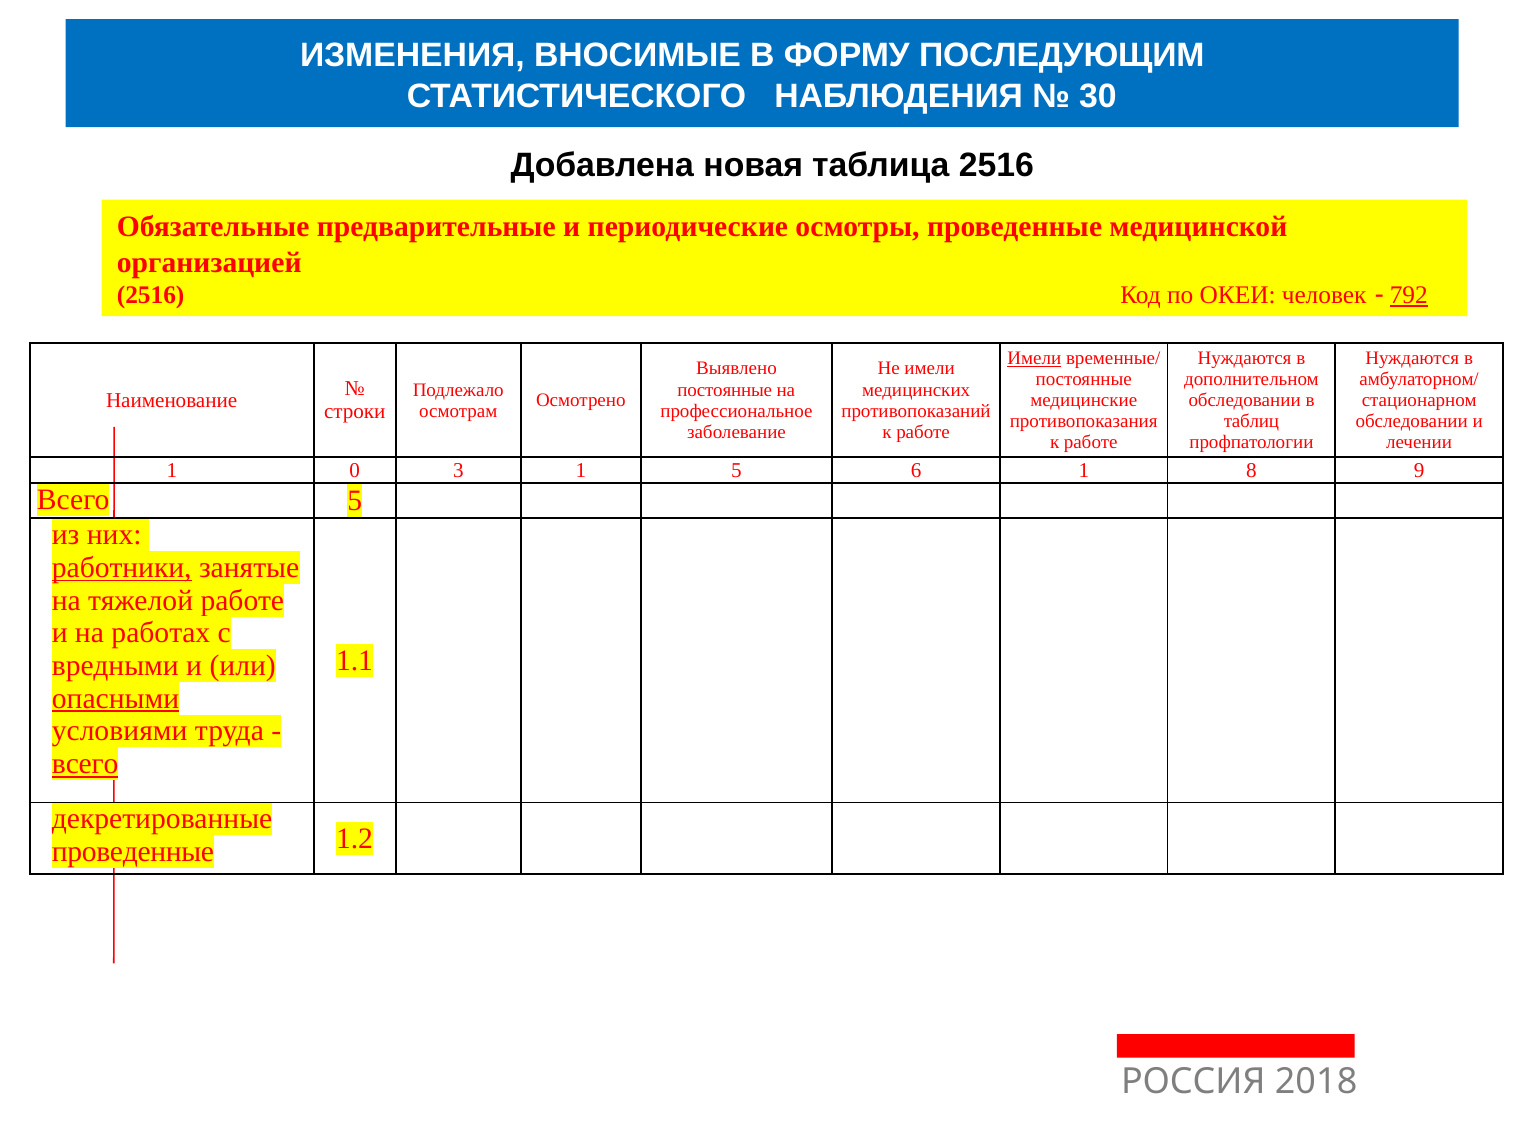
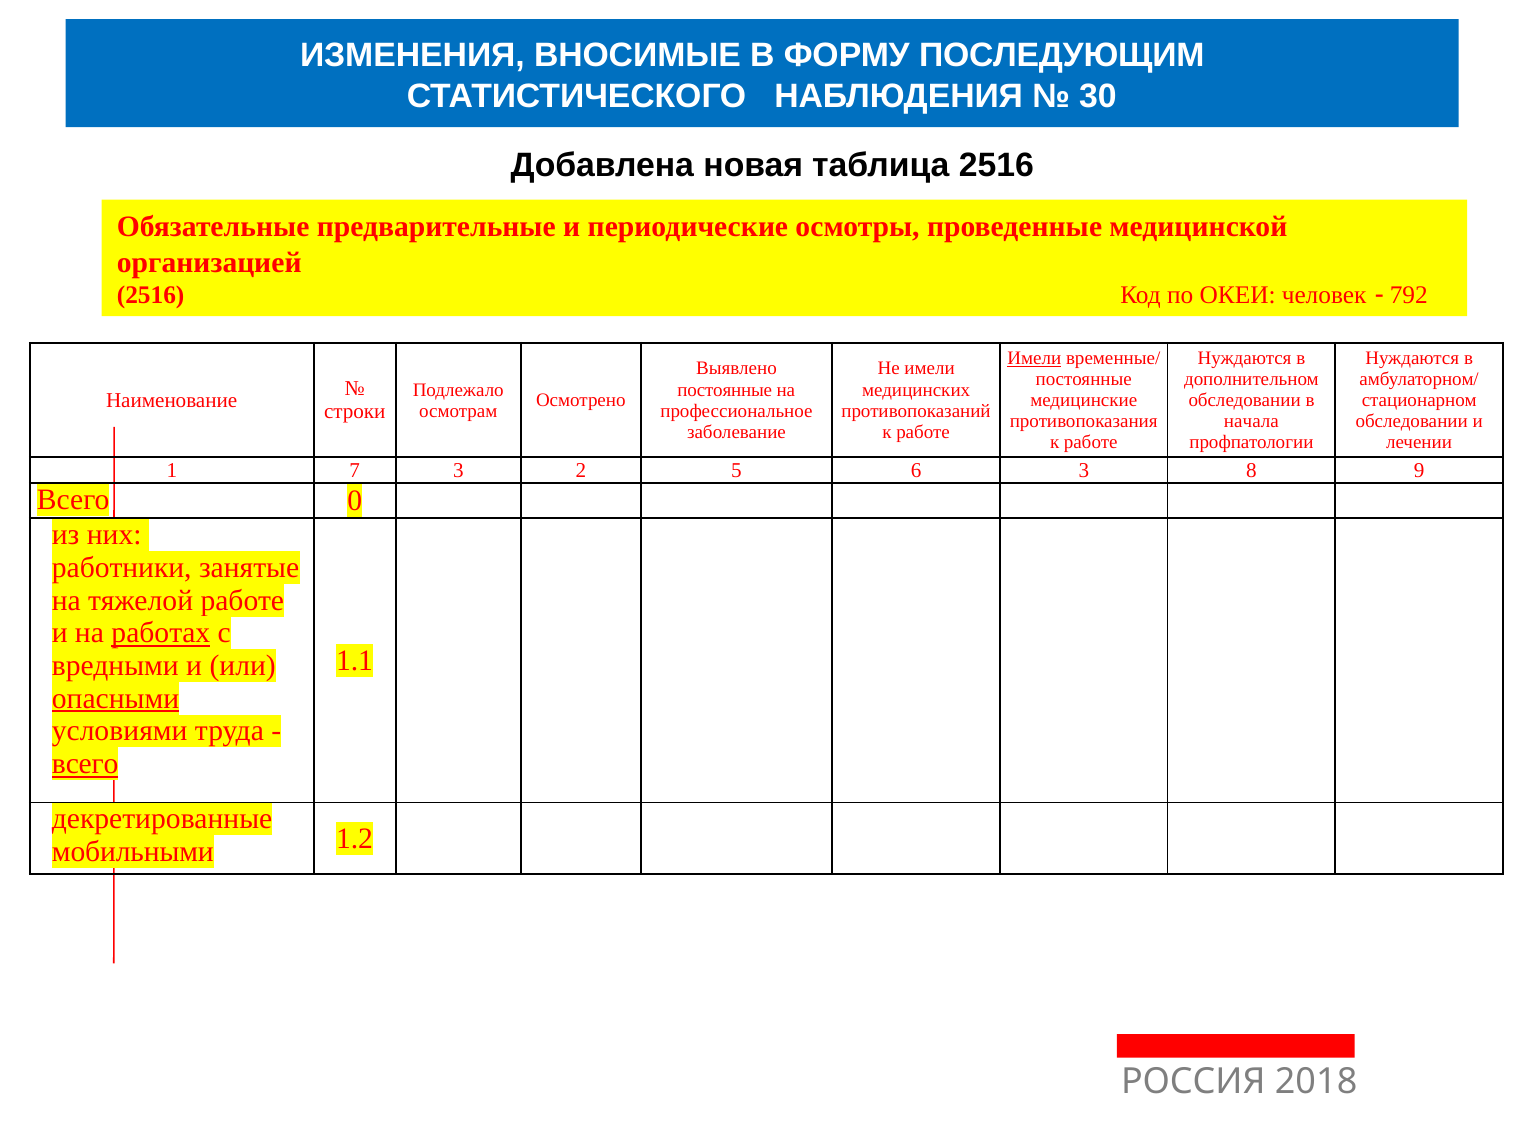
792 underline: present -> none
таблиц: таблиц -> начала
0: 0 -> 7
3 1: 1 -> 2
6 1: 1 -> 3
Всего 5: 5 -> 0
работники underline: present -> none
работах underline: none -> present
проведенные at (133, 852): проведенные -> мобильными
